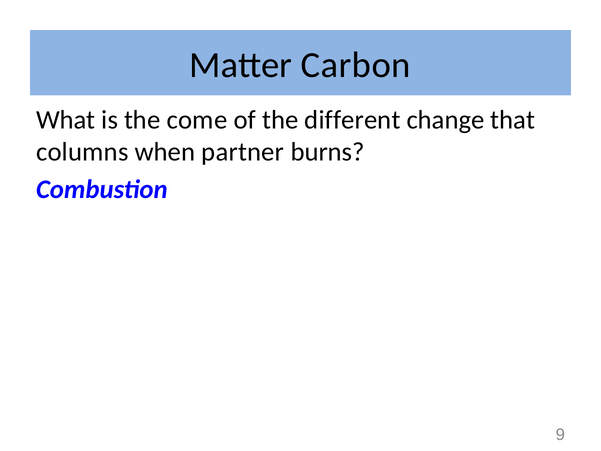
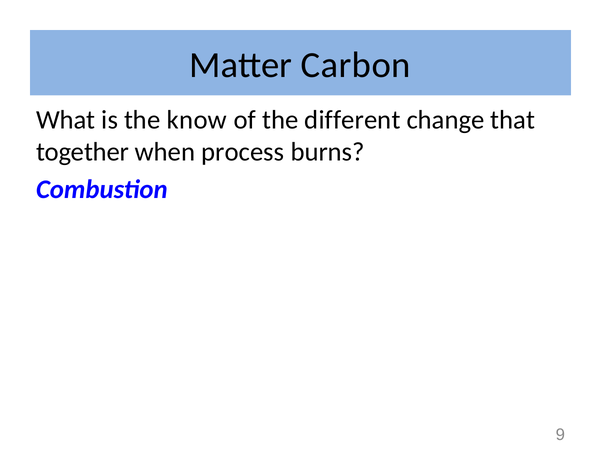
come: come -> know
columns: columns -> together
partner: partner -> process
